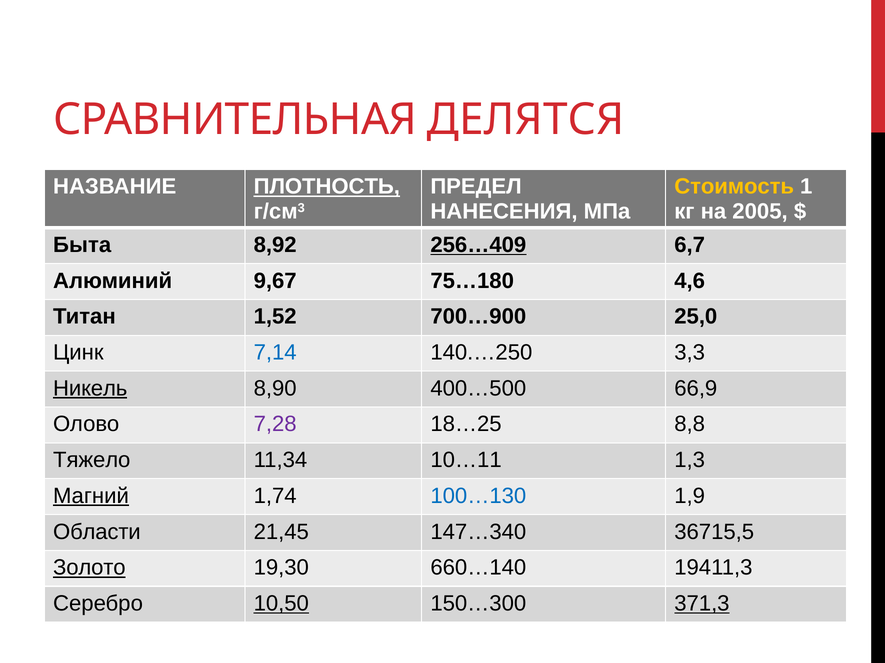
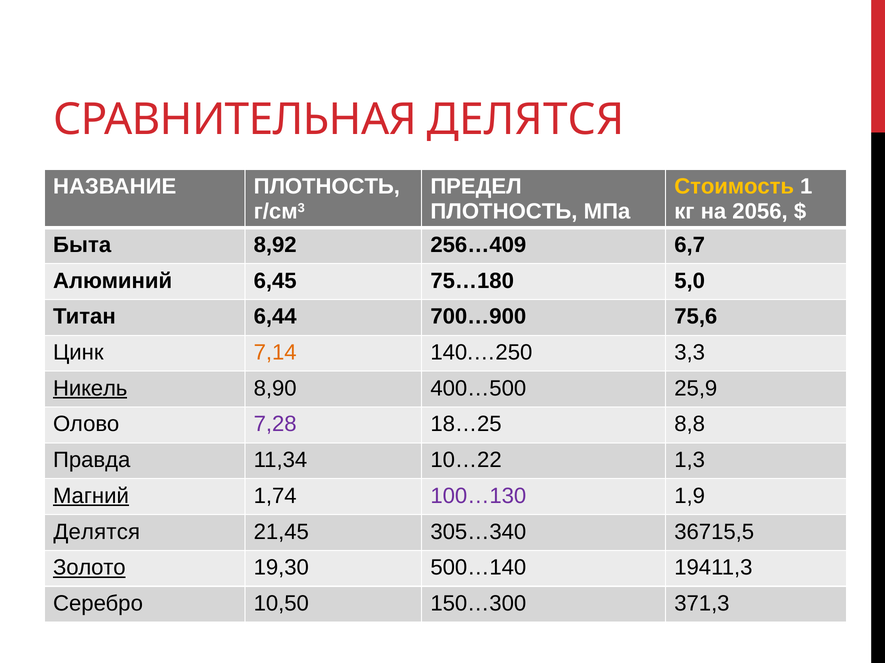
ПЛОТНОСТЬ at (327, 187) underline: present -> none
НАНЕСЕНИЯ at (504, 212): НАНЕСЕНИЯ -> ПЛОТНОСТЬ
2005: 2005 -> 2056
256…409 underline: present -> none
9,67: 9,67 -> 6,45
4,6: 4,6 -> 5,0
1,52: 1,52 -> 6,44
25,0: 25,0 -> 75,6
7,14 colour: blue -> orange
66,9: 66,9 -> 25,9
Тяжело: Тяжело -> Правда
10…11: 10…11 -> 10…22
100…130 colour: blue -> purple
Области at (97, 532): Области -> Делятся
147…340: 147…340 -> 305…340
660…140: 660…140 -> 500…140
10,50 underline: present -> none
371,3 underline: present -> none
